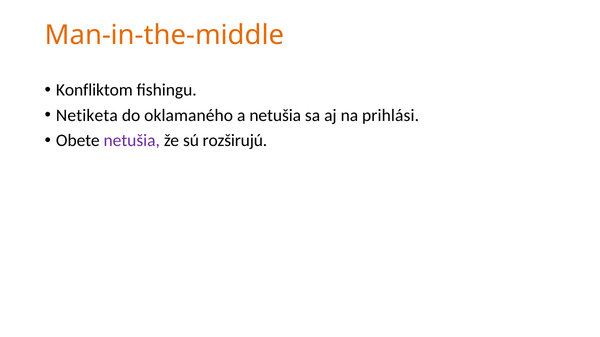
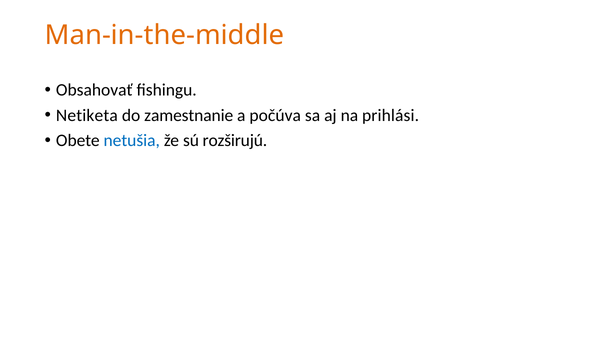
Konfliktom: Konfliktom -> Obsahovať
oklamaného: oklamaného -> zamestnanie
a netušia: netušia -> počúva
netušia at (132, 141) colour: purple -> blue
